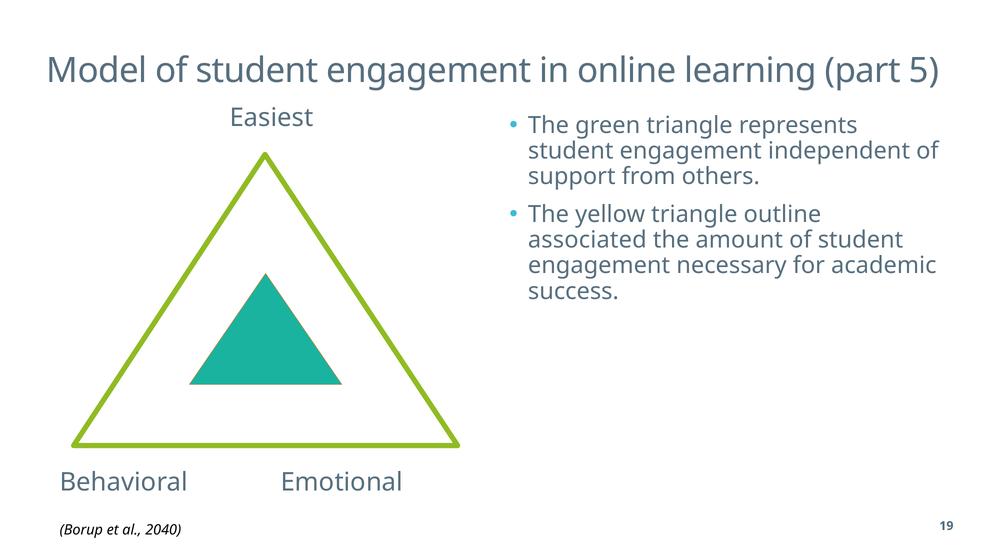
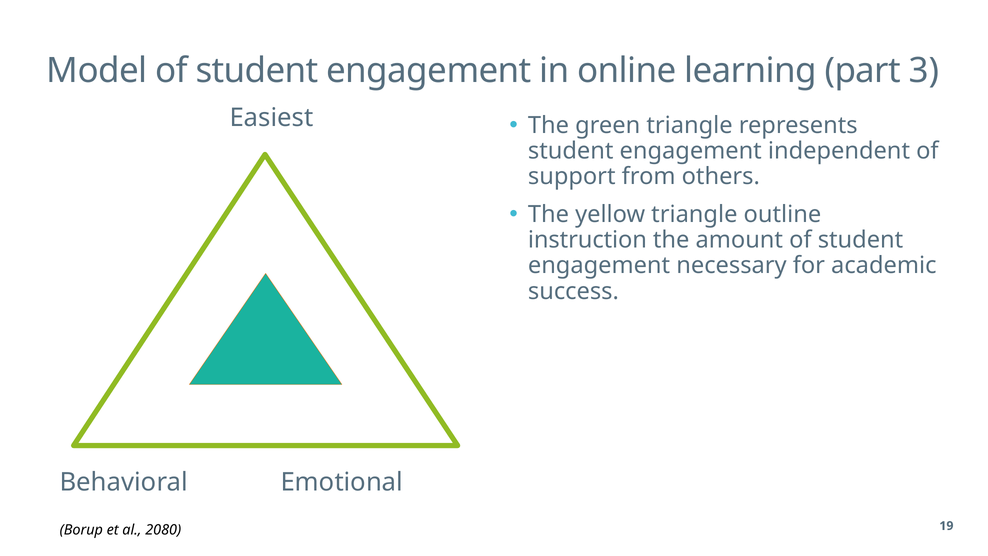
5: 5 -> 3
associated: associated -> instruction
2040: 2040 -> 2080
